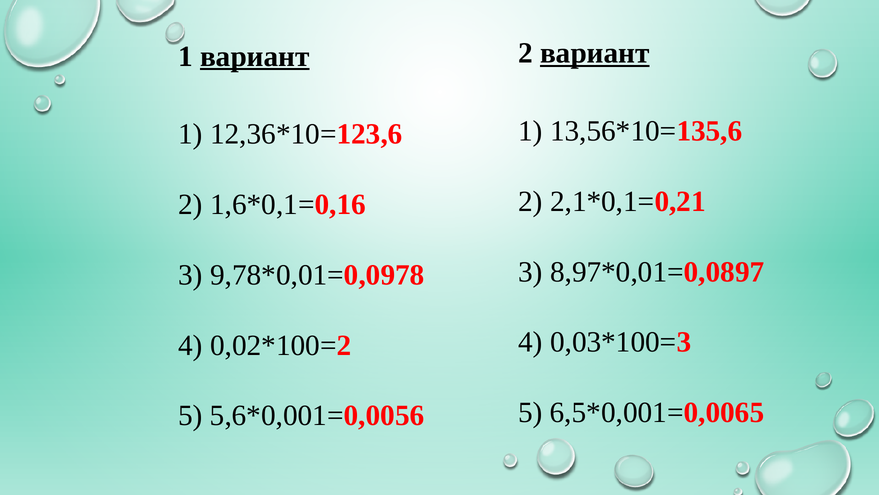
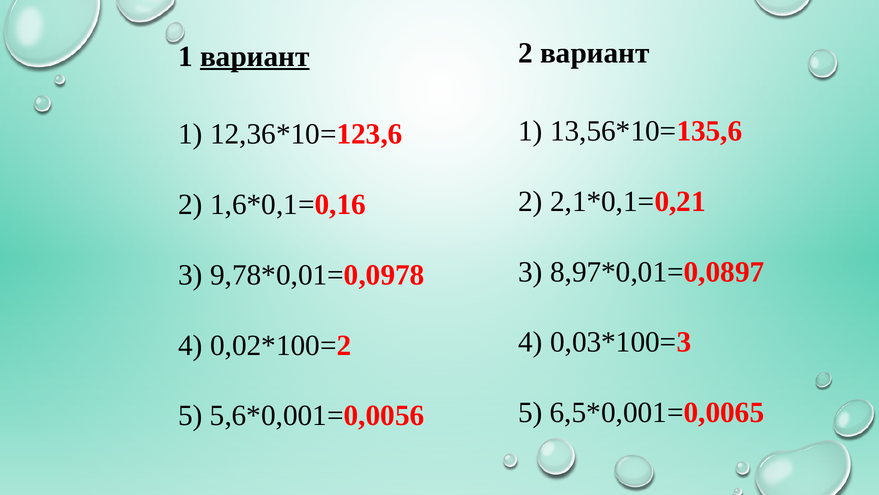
вариант at (595, 53) underline: present -> none
